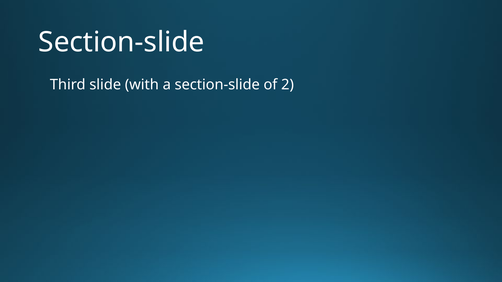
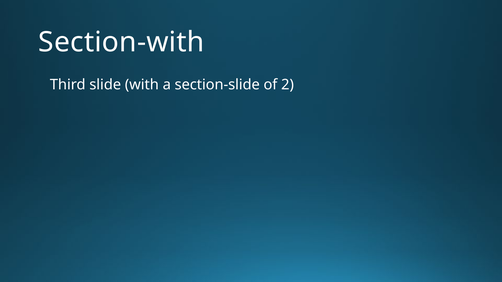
Section-slide at (121, 42): Section-slide -> Section-with
